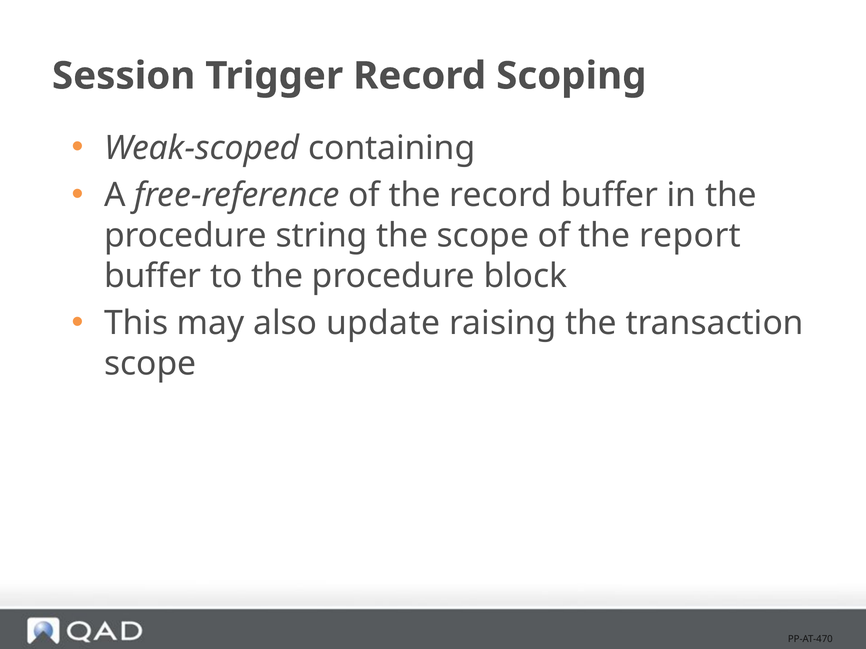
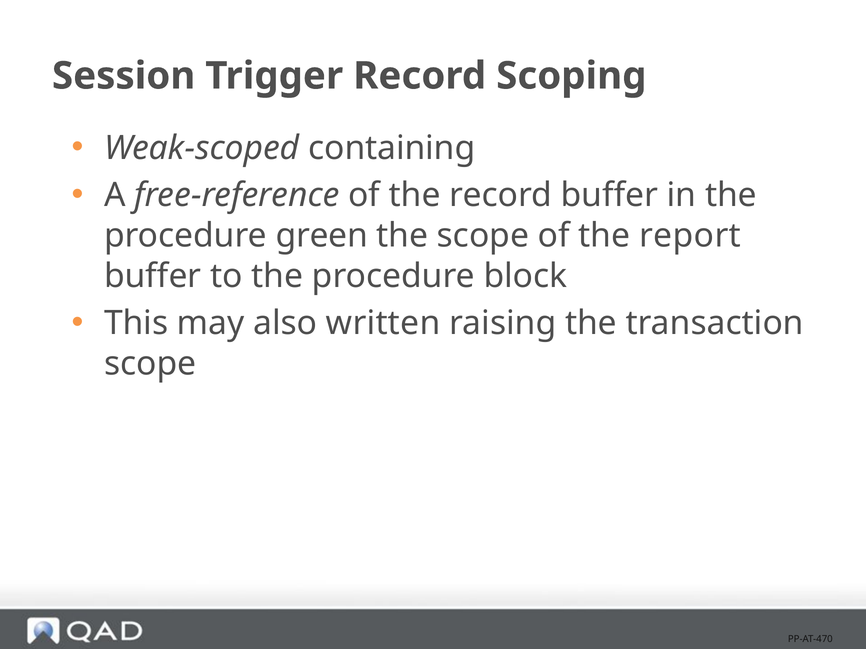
string: string -> green
update: update -> written
